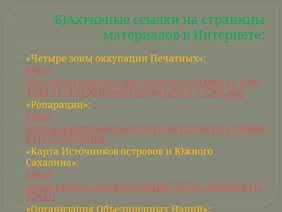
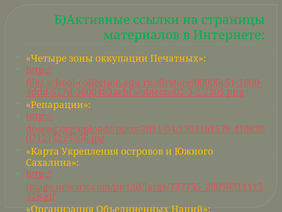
Источников: Источников -> Укрепления
